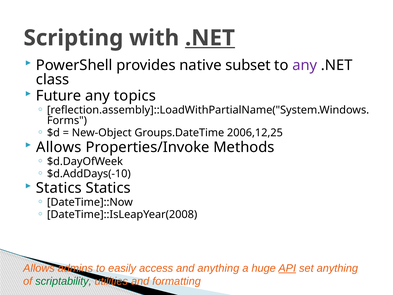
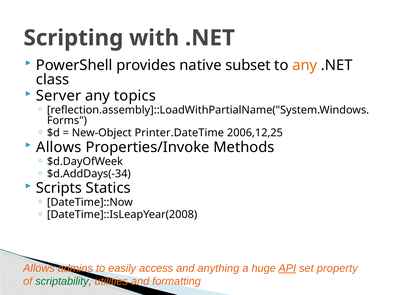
.NET at (210, 38) underline: present -> none
any at (305, 65) colour: purple -> orange
Future: Future -> Server
Groups.DateTime: Groups.DateTime -> Printer.DateTime
$d.AddDays(-10: $d.AddDays(-10 -> $d.AddDays(-34
Statics at (59, 188): Statics -> Scripts
set anything: anything -> property
